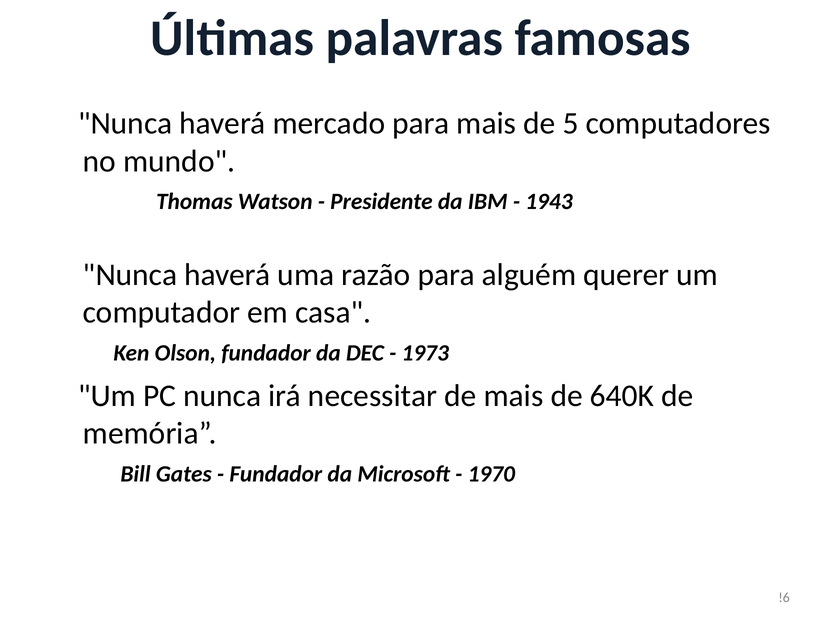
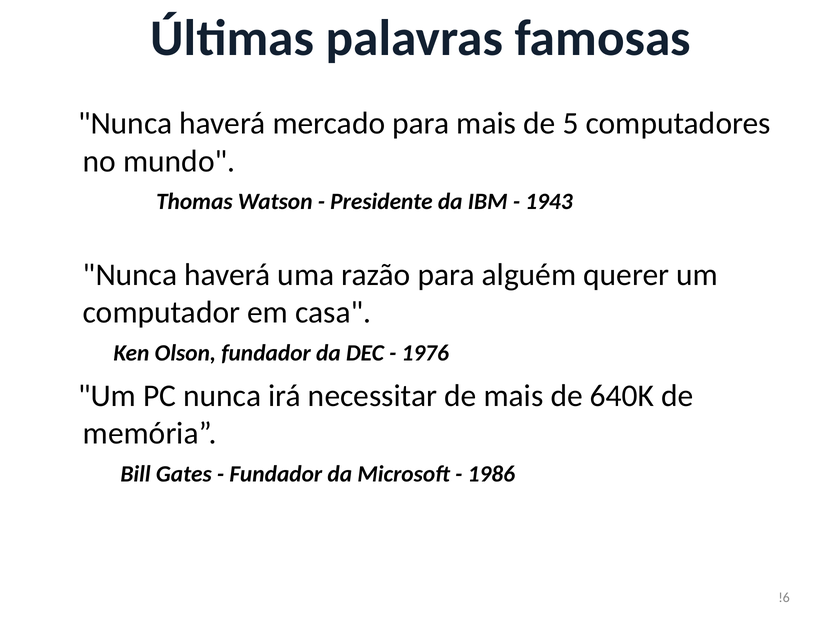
1973: 1973 -> 1976
1970: 1970 -> 1986
